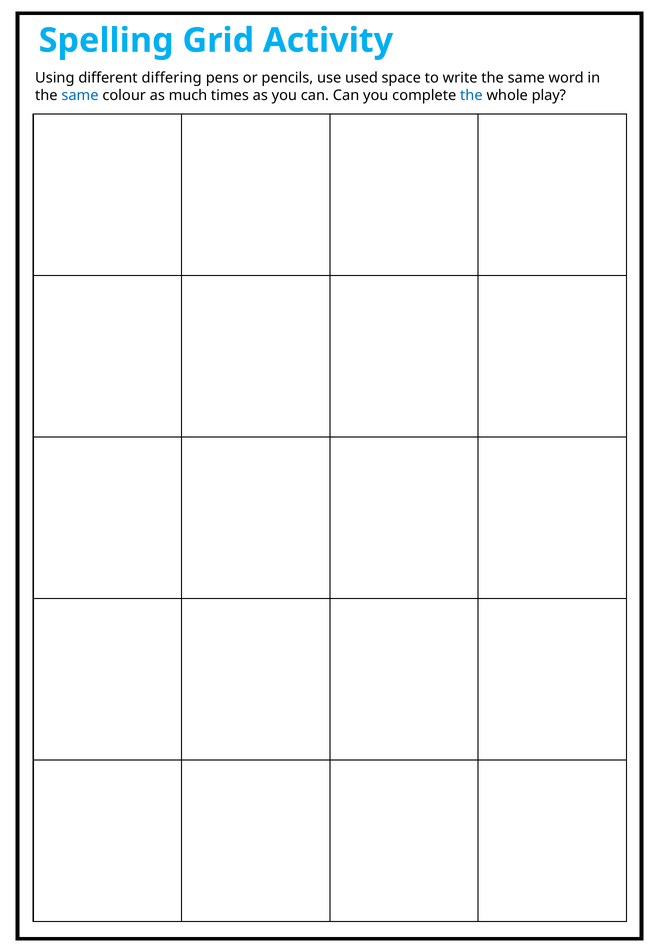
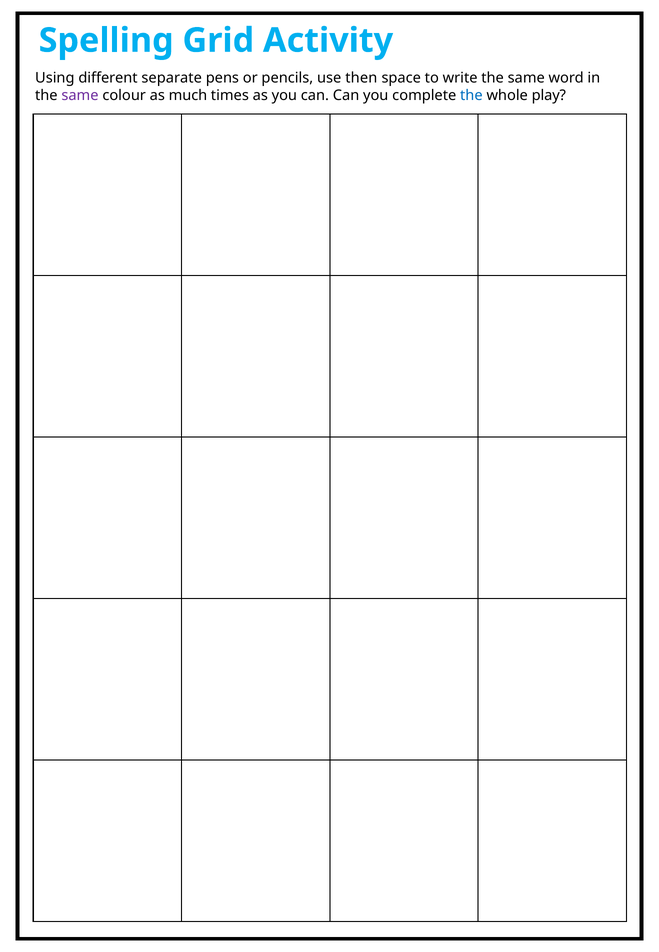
differing: differing -> separate
used: used -> then
same at (80, 95) colour: blue -> purple
